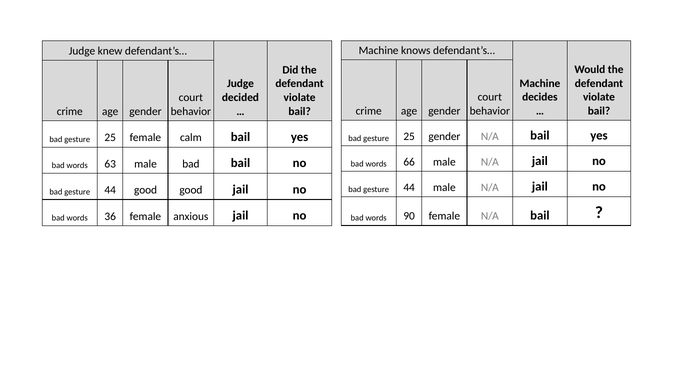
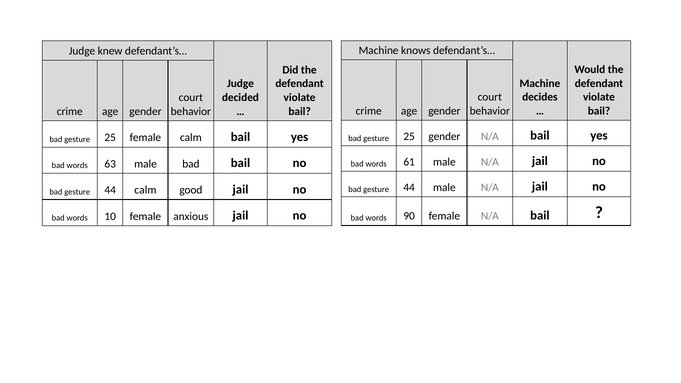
66: 66 -> 61
44 good: good -> calm
36: 36 -> 10
